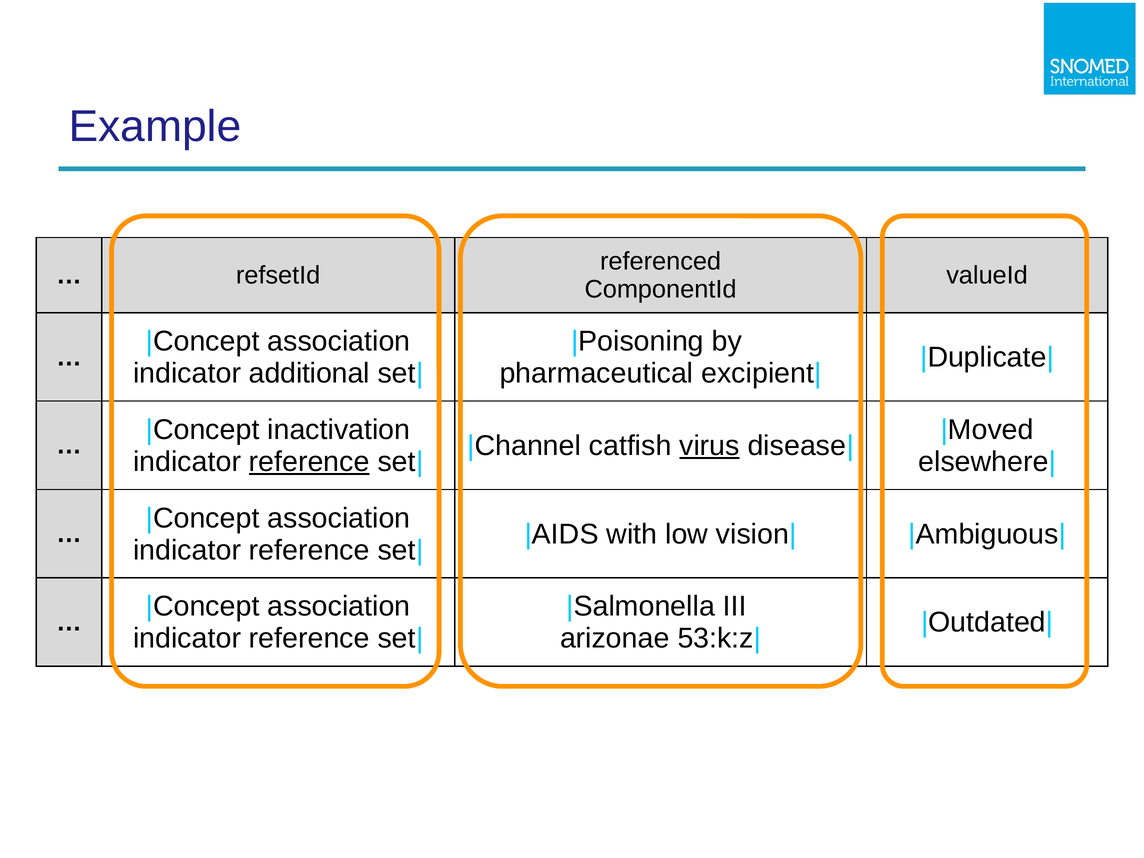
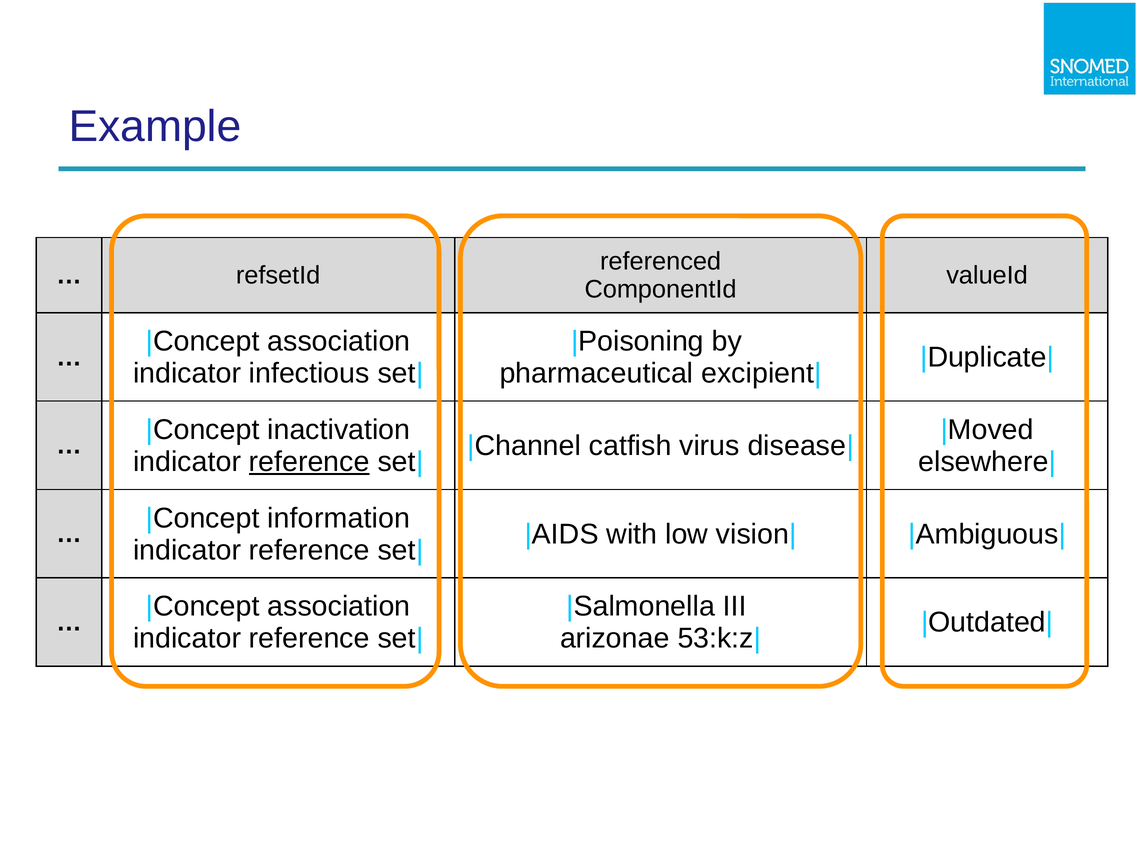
additional: additional -> infectious
virus underline: present -> none
association at (339, 518): association -> information
